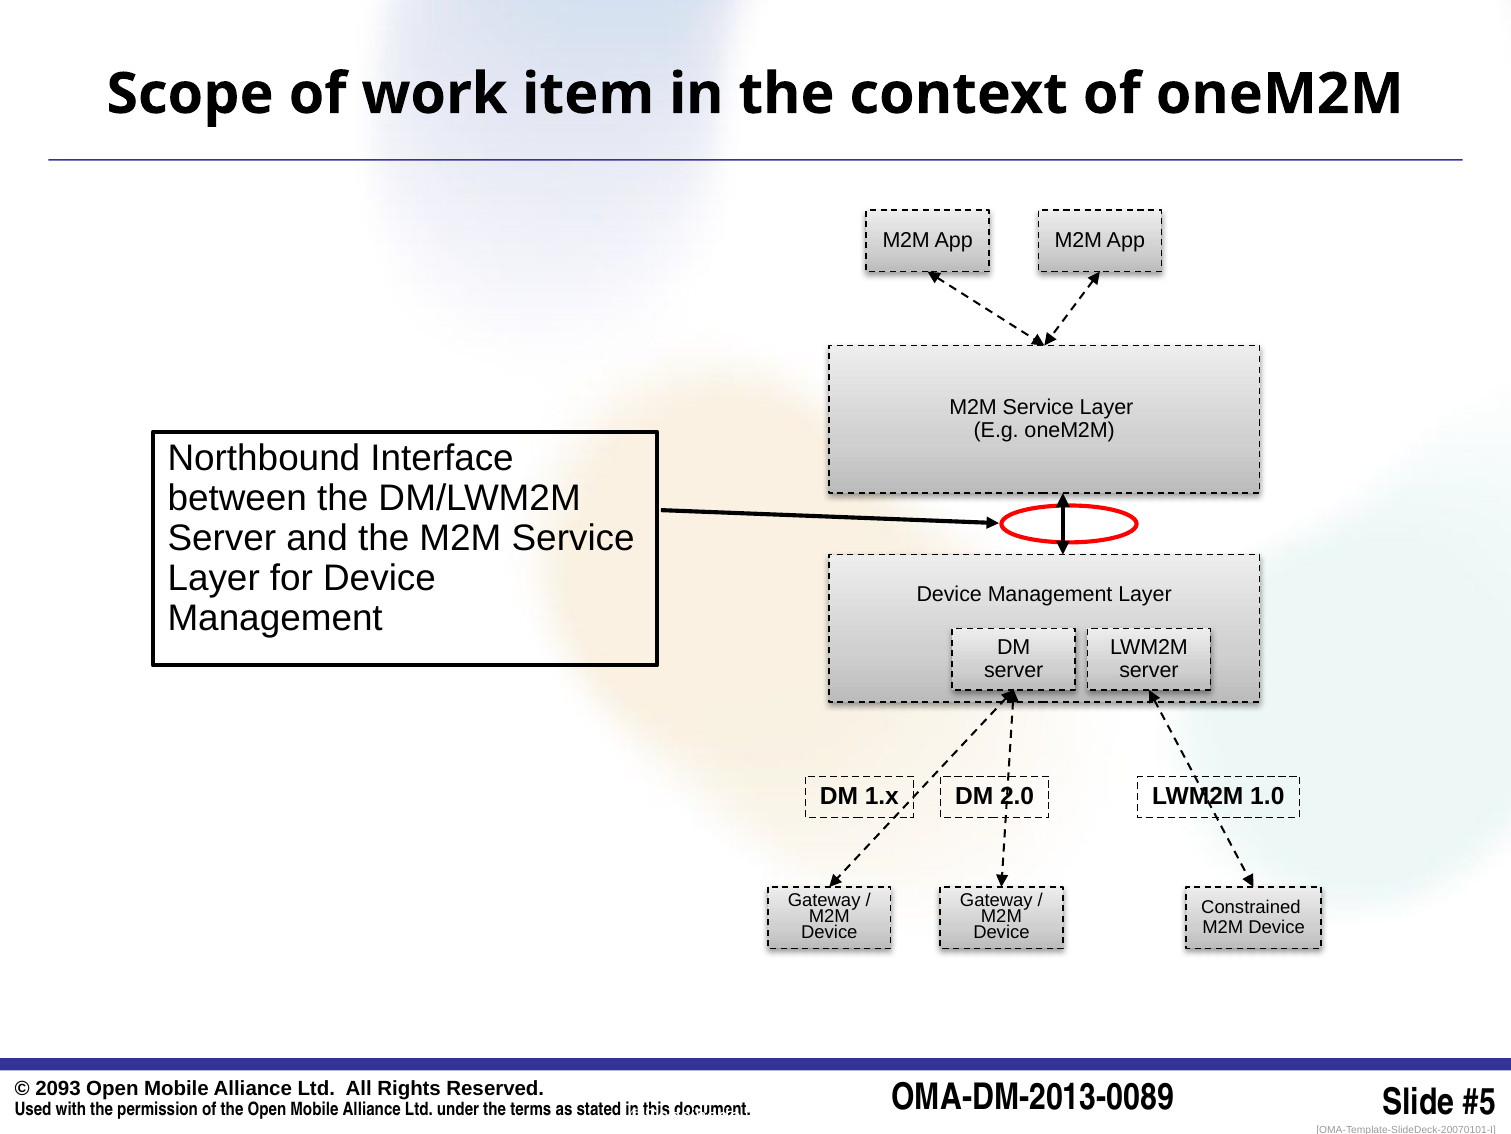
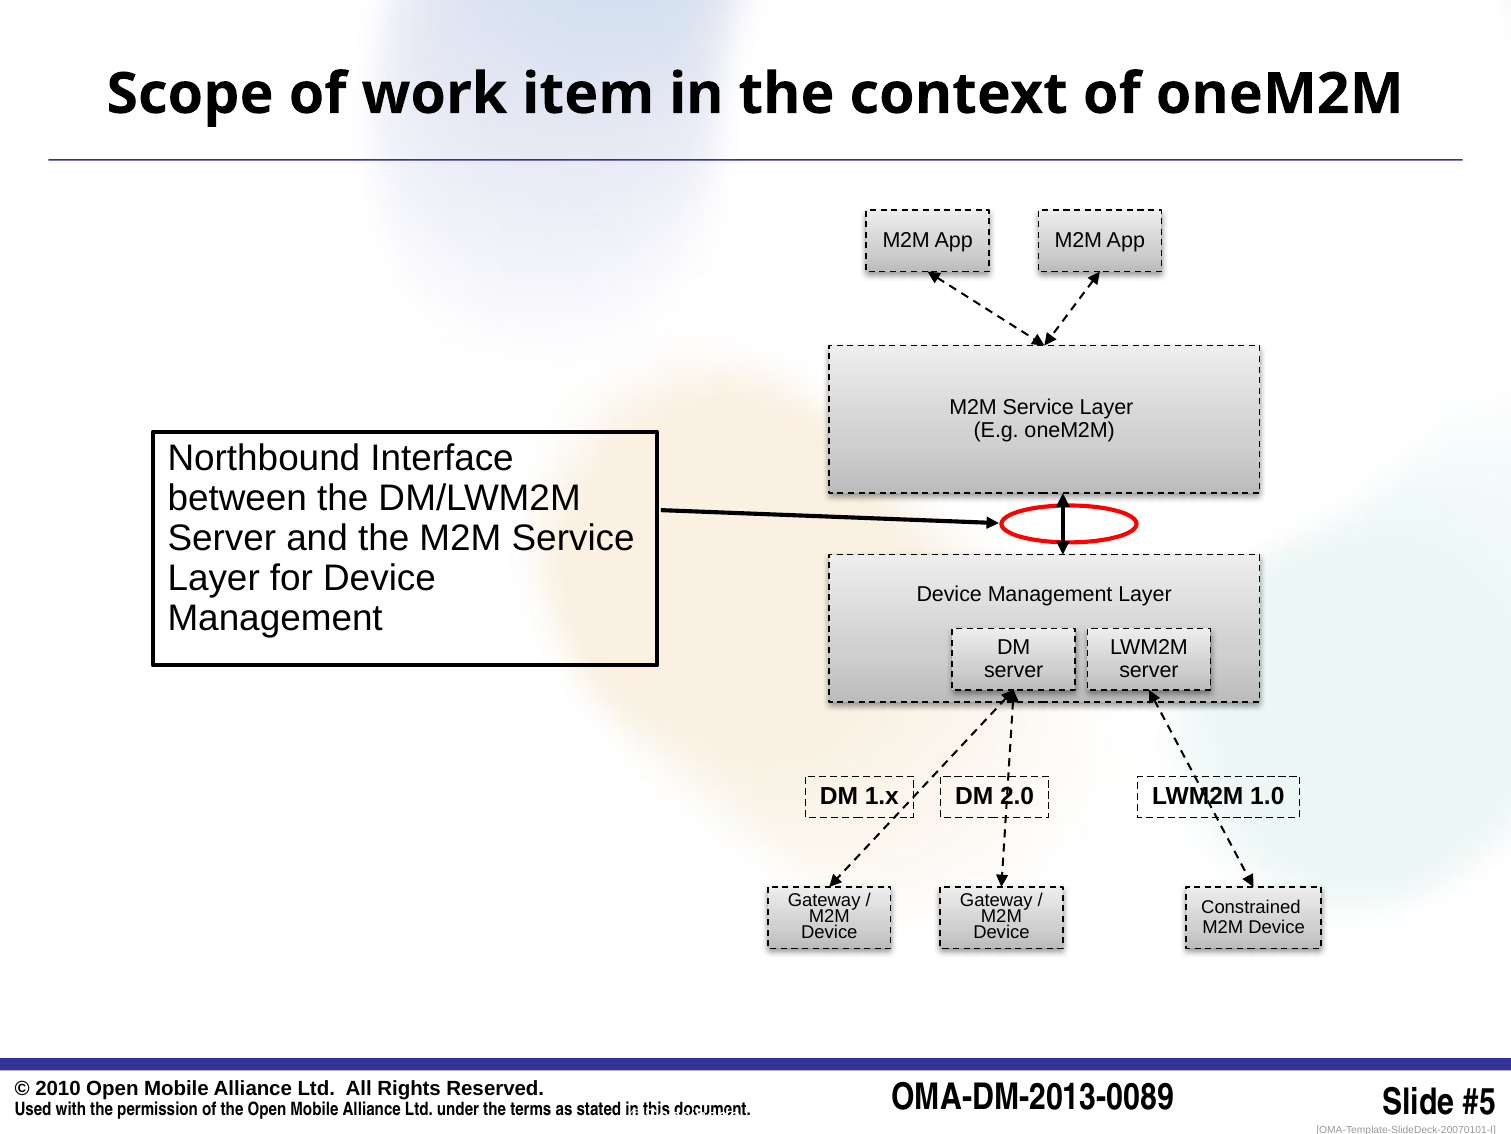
2093: 2093 -> 2010
